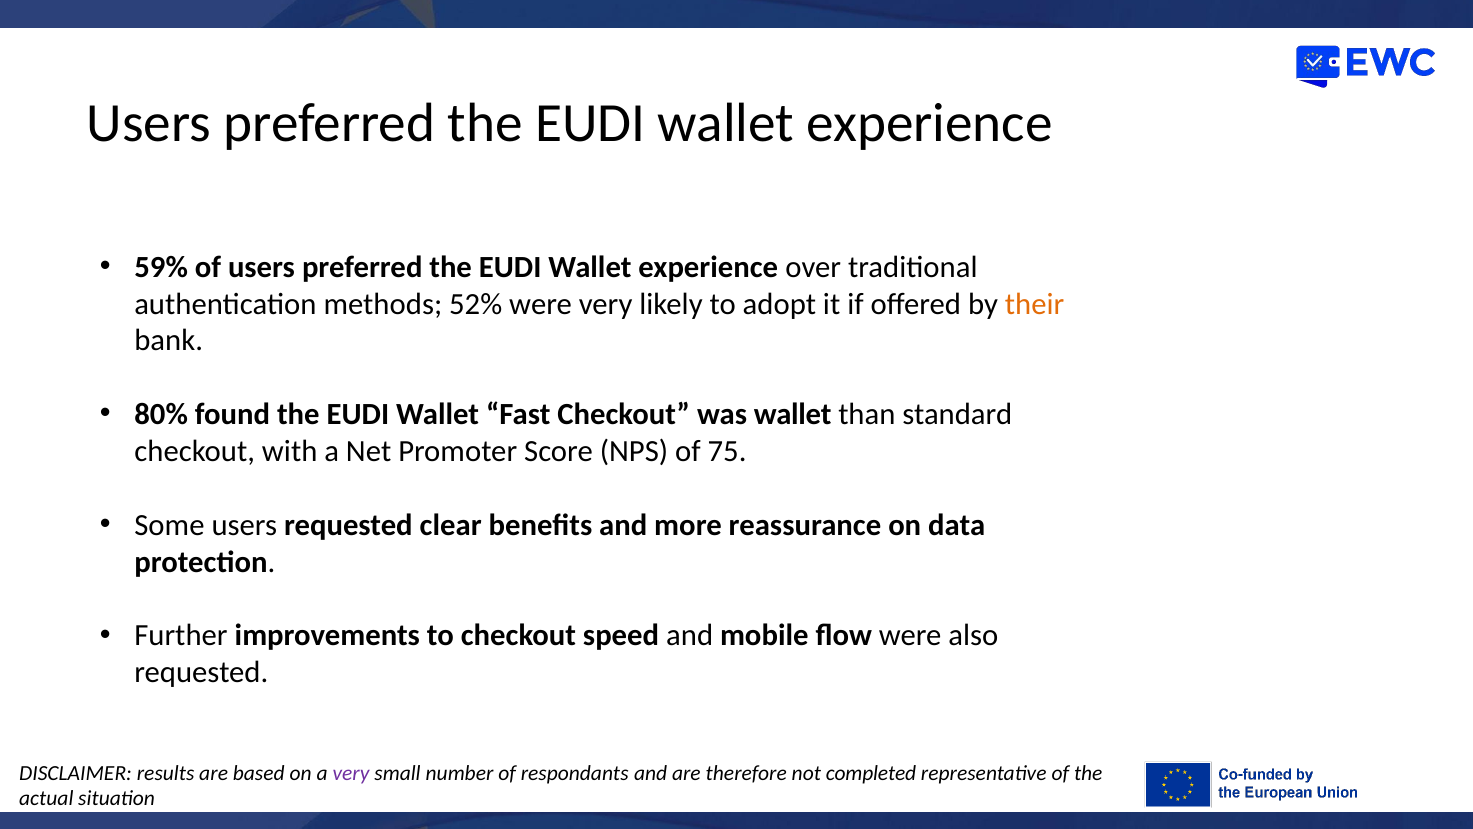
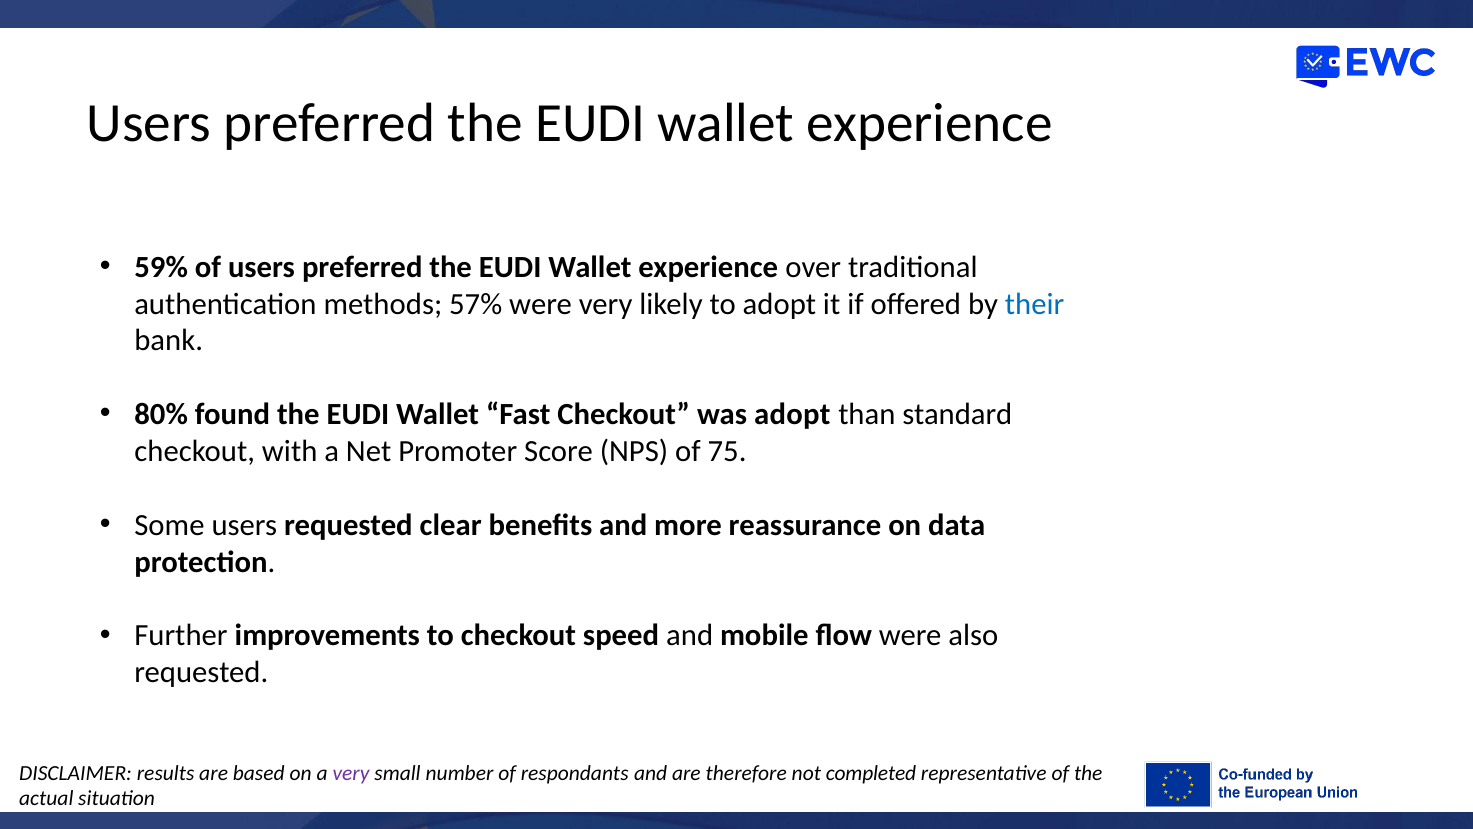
52%: 52% -> 57%
their colour: orange -> blue
was wallet: wallet -> adopt
